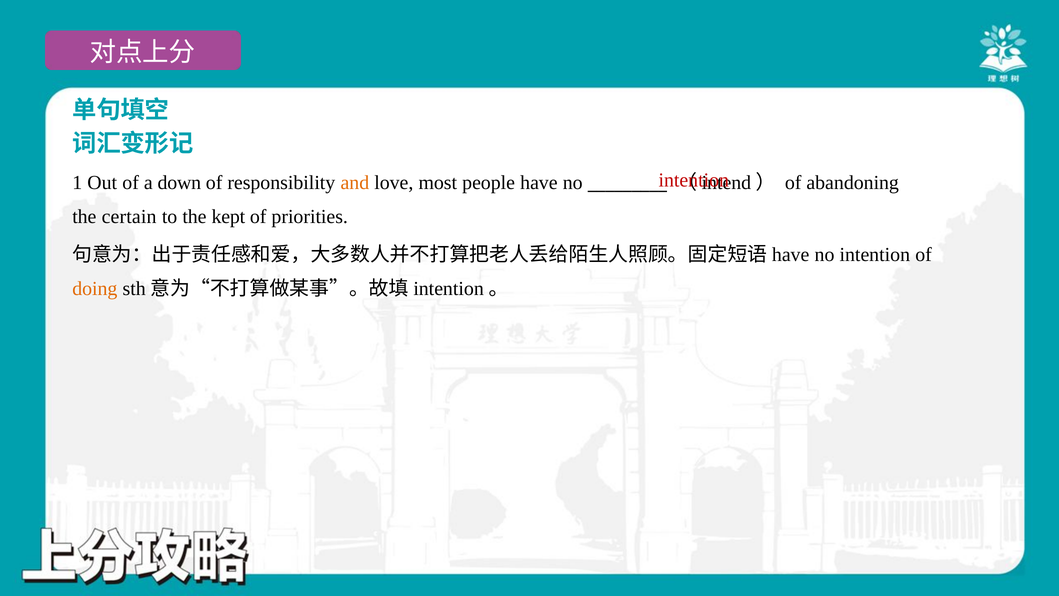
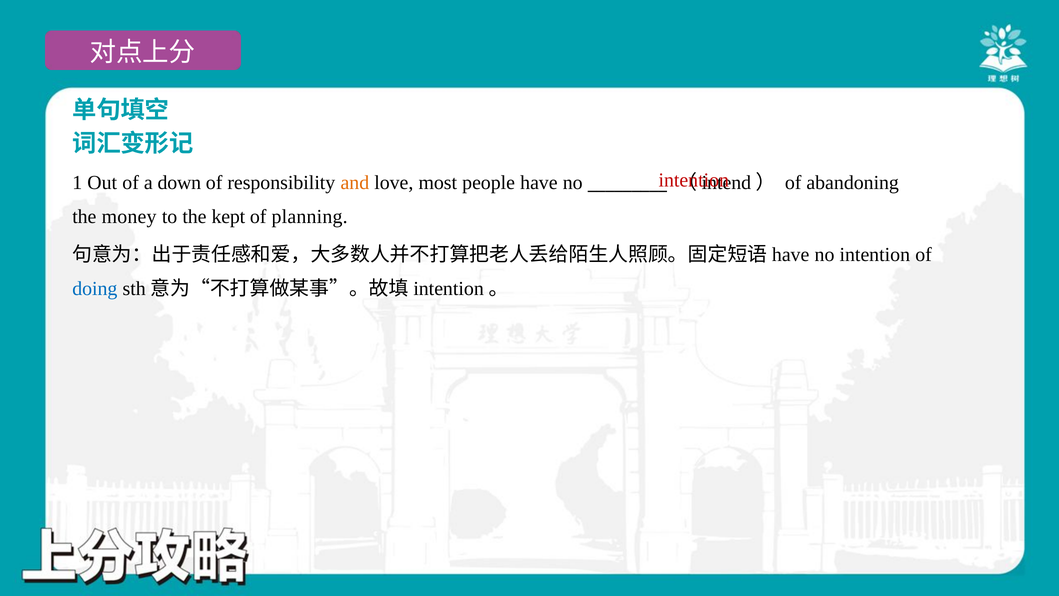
certain: certain -> money
priorities: priorities -> planning
doing colour: orange -> blue
